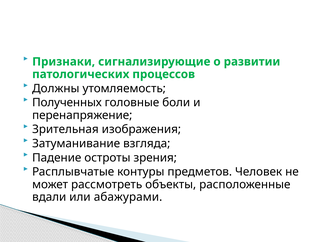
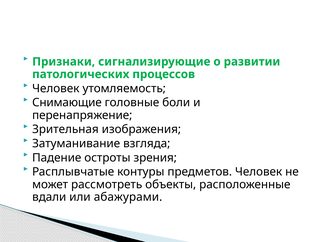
Должны at (56, 88): Должны -> Человек
Полученных: Полученных -> Снимающие
